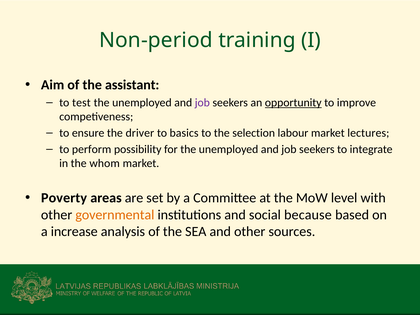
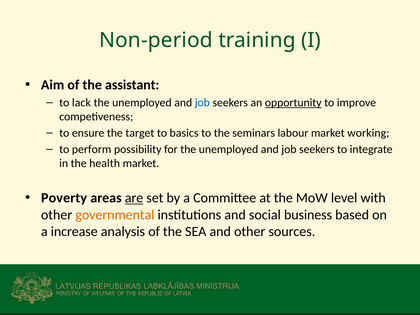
test: test -> lack
job at (202, 103) colour: purple -> blue
driver: driver -> target
selection: selection -> seminars
lectures: lectures -> working
whom: whom -> health
are underline: none -> present
because: because -> business
